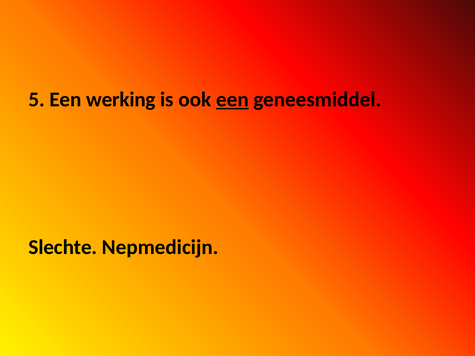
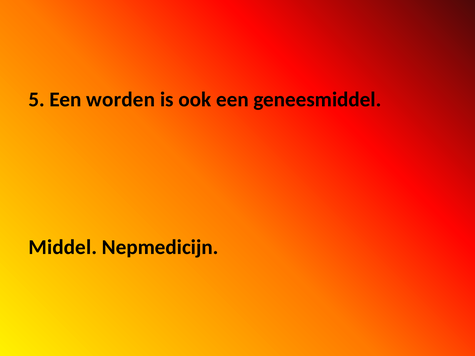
werking: werking -> worden
een at (232, 100) underline: present -> none
Slechte: Slechte -> Middel
